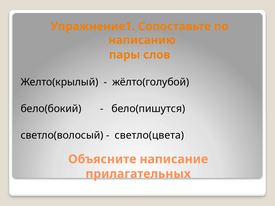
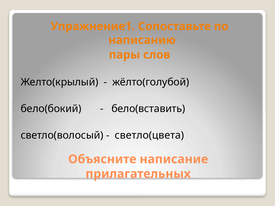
бело(пишутся: бело(пишутся -> бело(вставить
